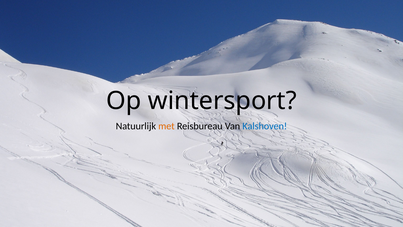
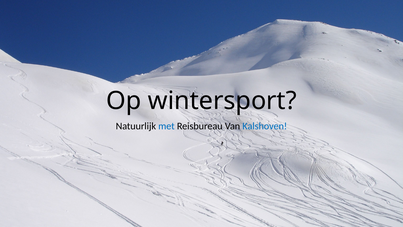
met colour: orange -> blue
